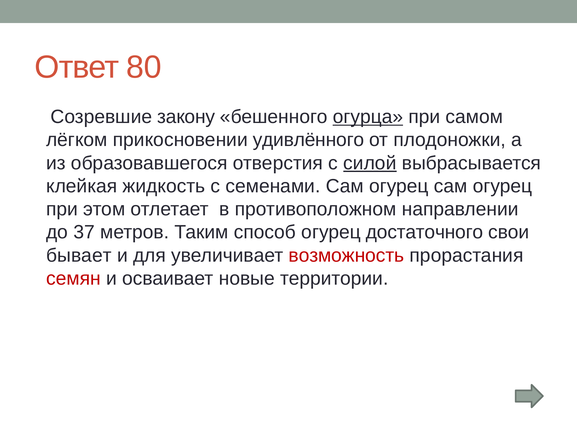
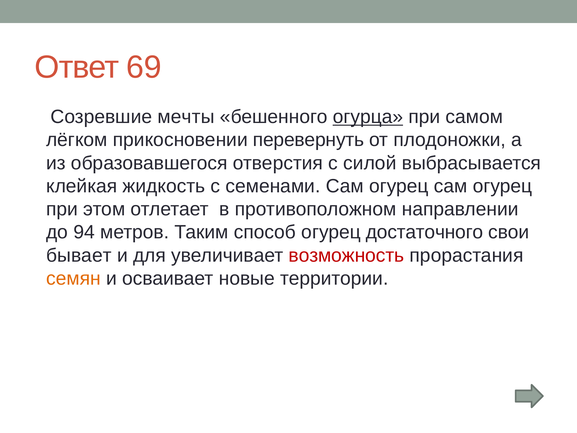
80: 80 -> 69
закону: закону -> мечты
удивлённого: удивлённого -> перевернуть
силой underline: present -> none
37: 37 -> 94
семян colour: red -> orange
